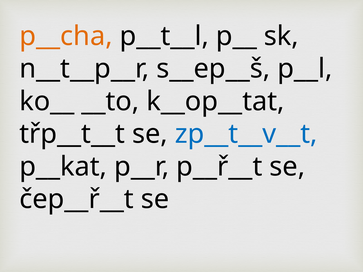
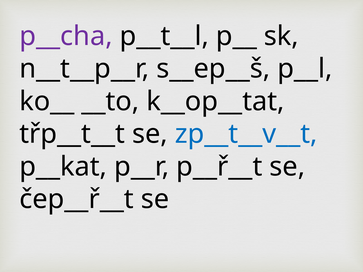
p__cha colour: orange -> purple
